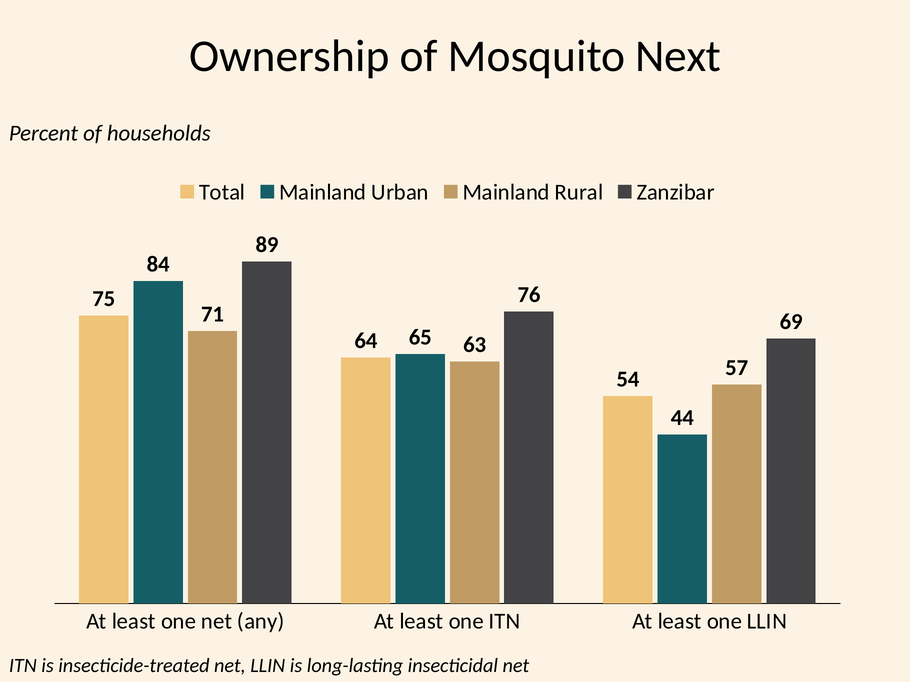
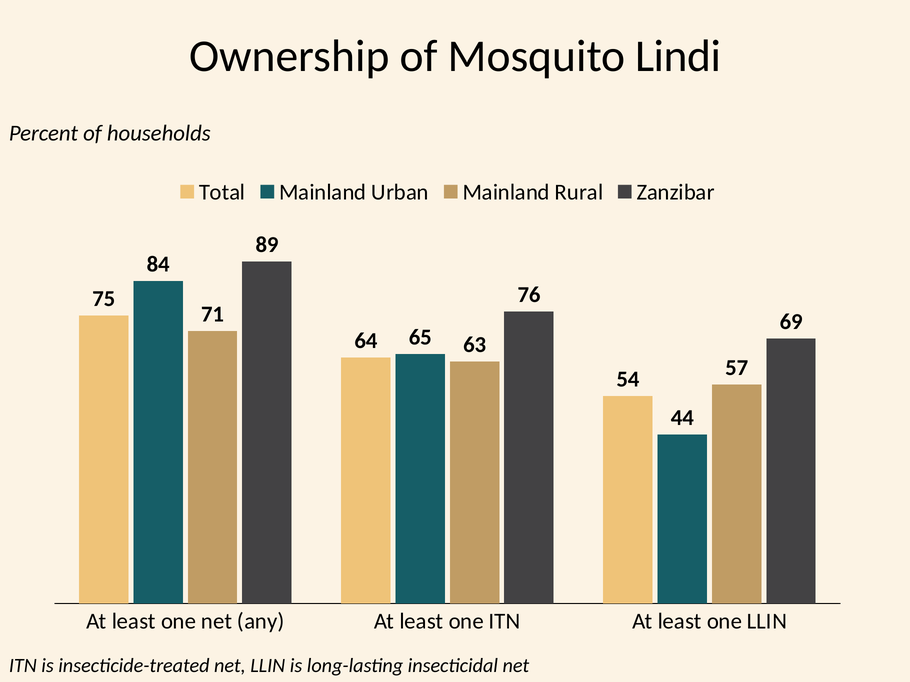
Next: Next -> Lindi
